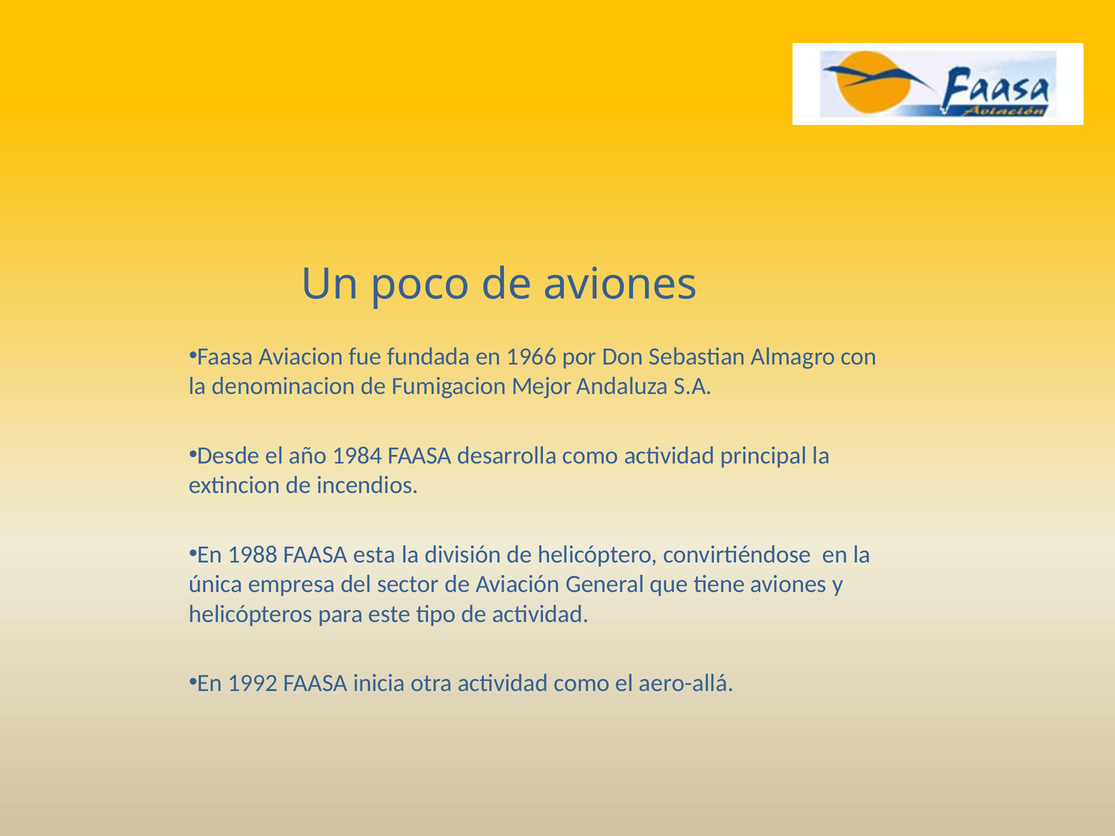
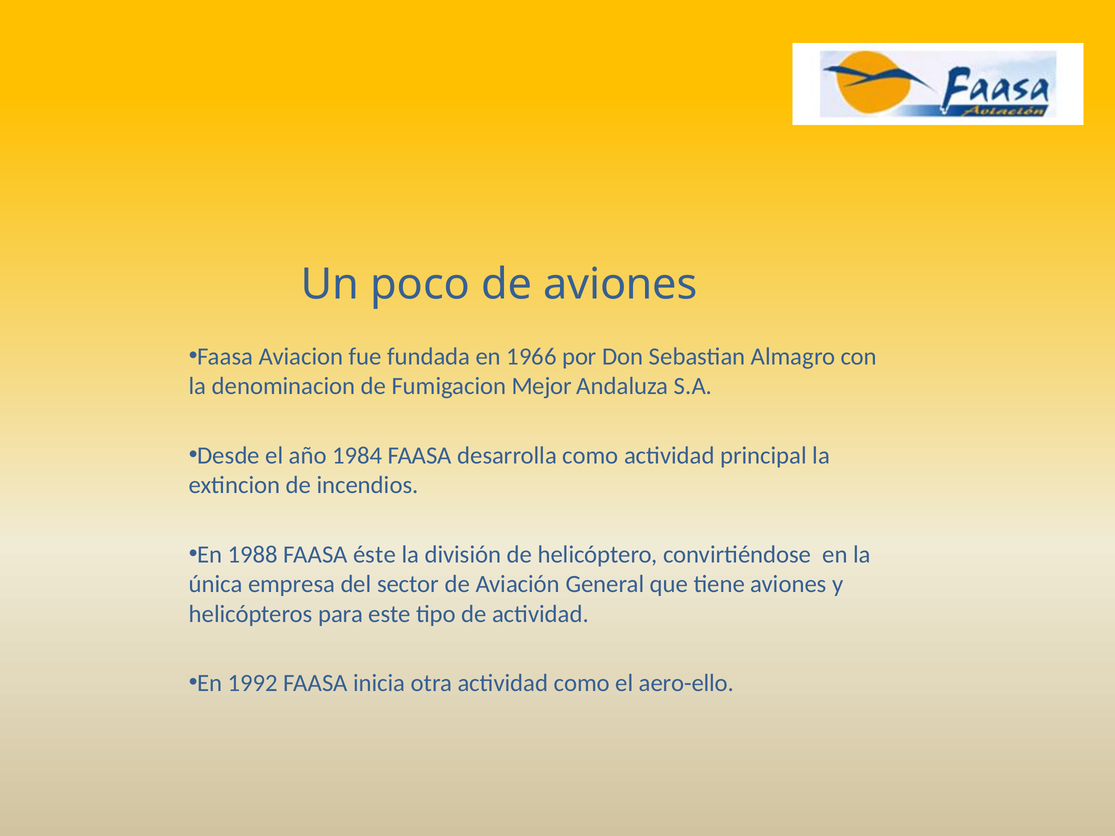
esta: esta -> éste
aero-allá: aero-allá -> aero-ello
